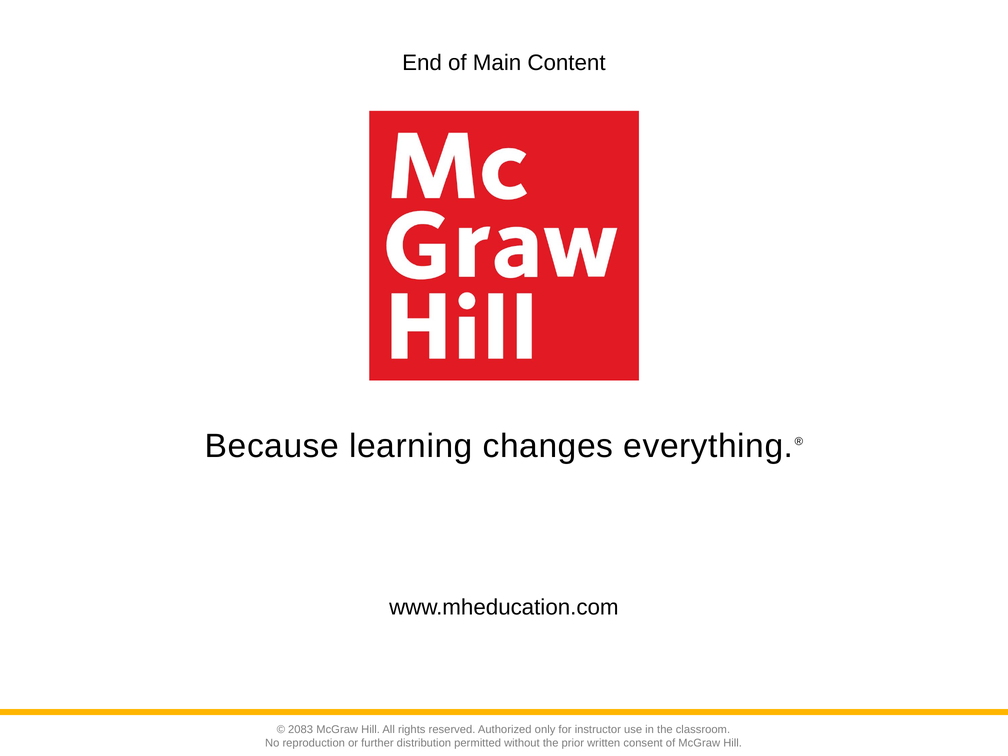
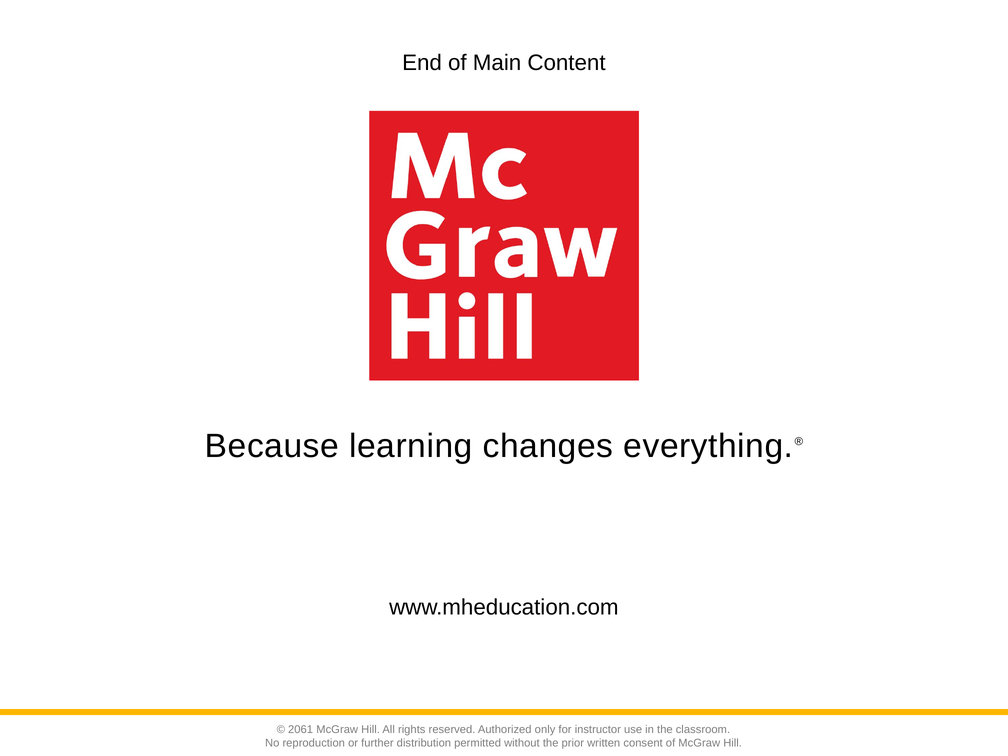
2083: 2083 -> 2061
